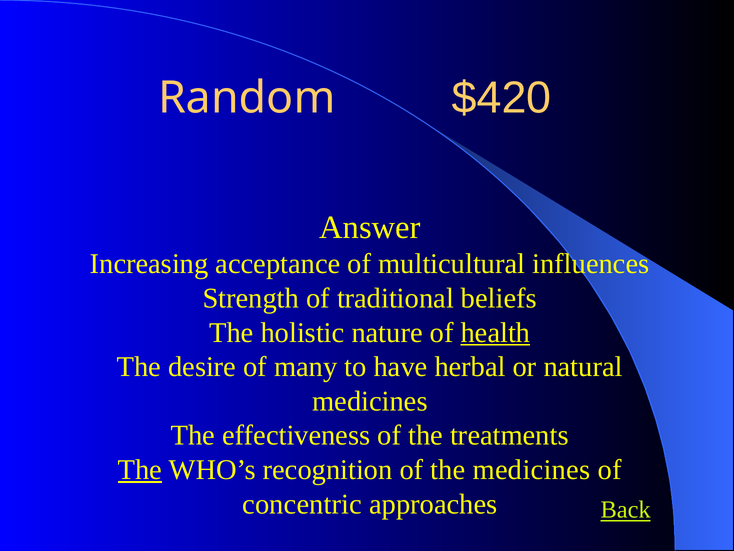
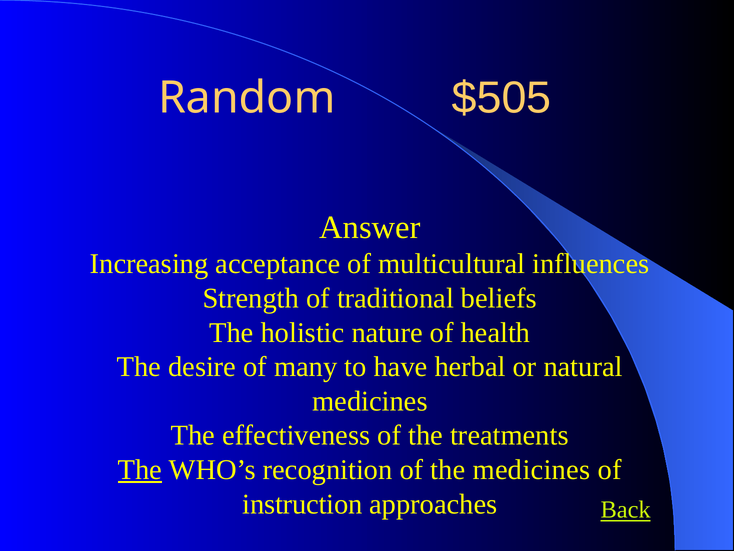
$420: $420 -> $505
health underline: present -> none
concentric: concentric -> instruction
